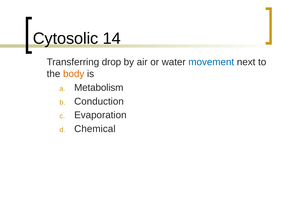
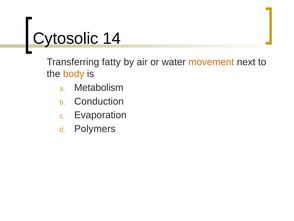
drop: drop -> fatty
movement colour: blue -> orange
Chemical: Chemical -> Polymers
